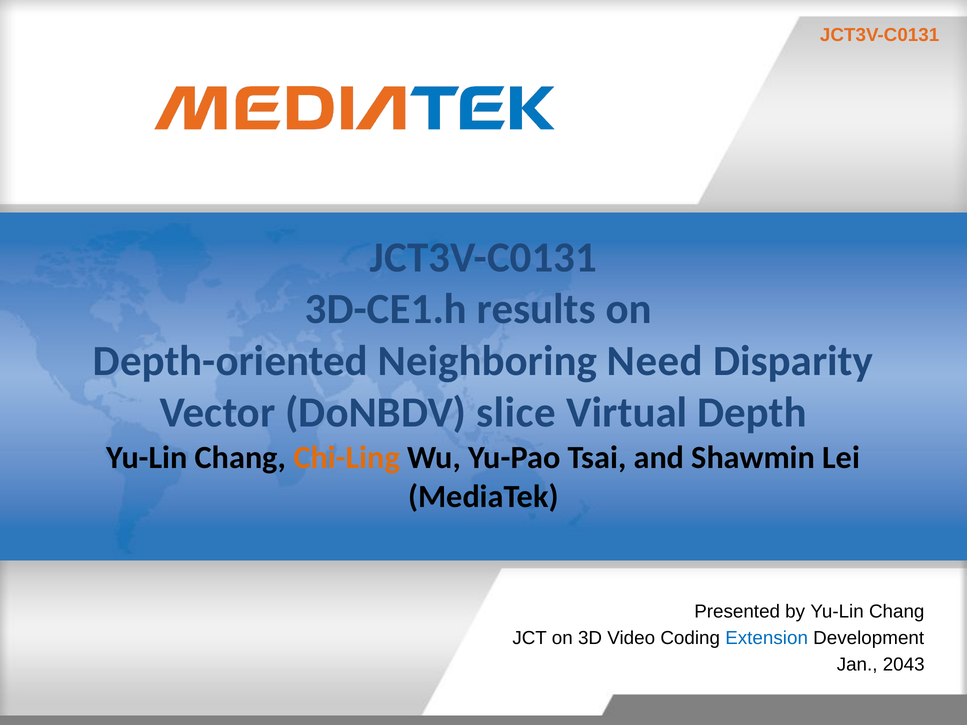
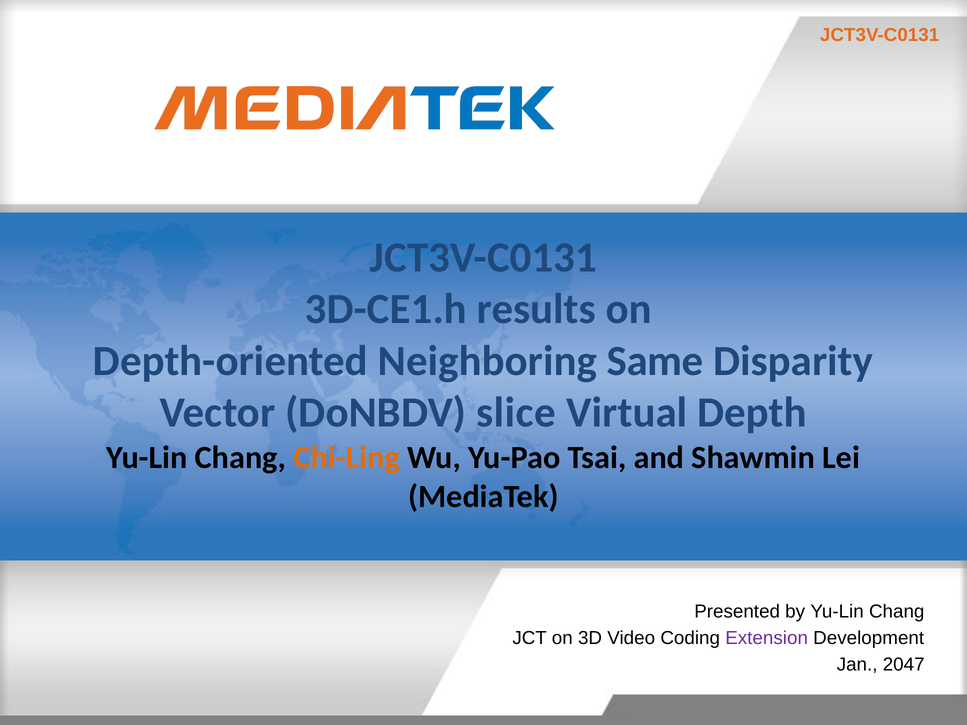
Need: Need -> Same
Extension colour: blue -> purple
2043: 2043 -> 2047
